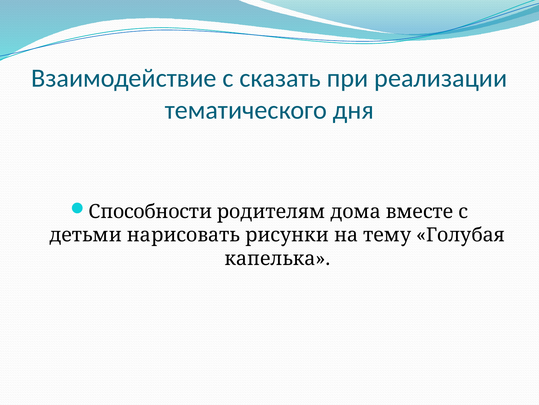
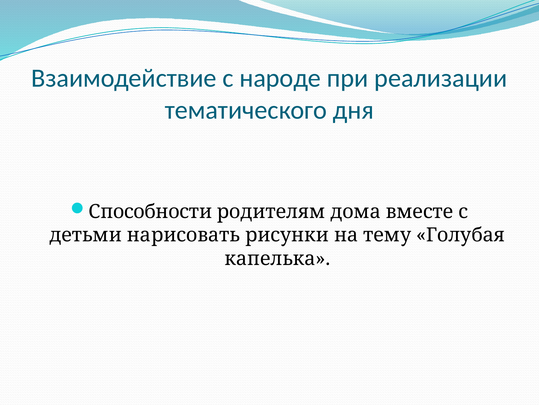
сказать: сказать -> народе
